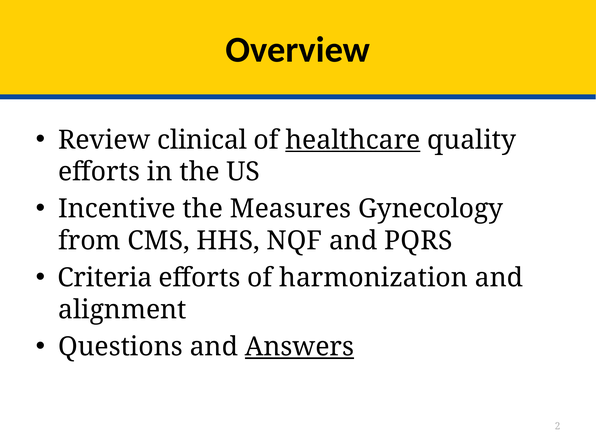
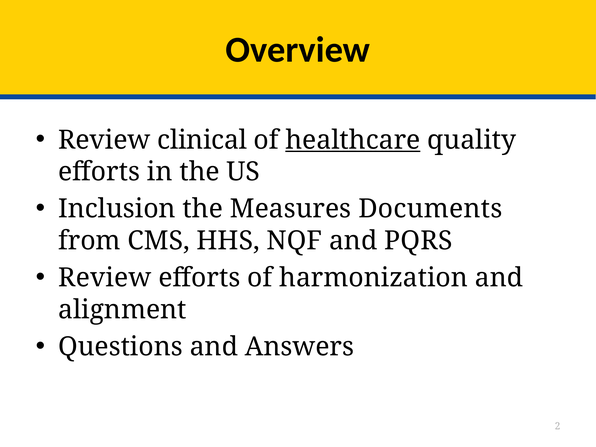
Incentive: Incentive -> Inclusion
Gynecology: Gynecology -> Documents
Criteria at (105, 278): Criteria -> Review
Answers underline: present -> none
